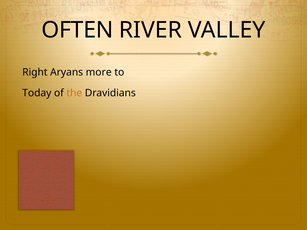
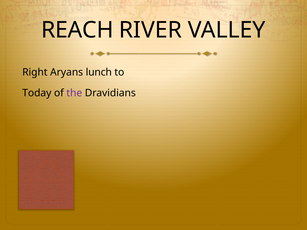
OFTEN: OFTEN -> REACH
more: more -> lunch
the colour: orange -> purple
